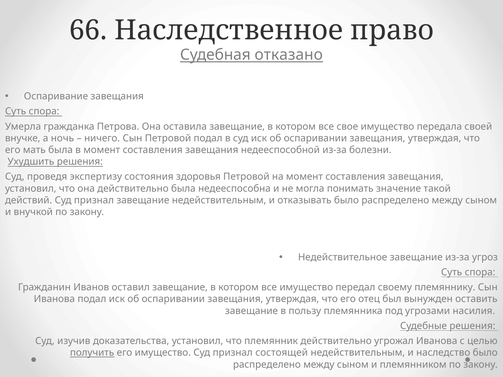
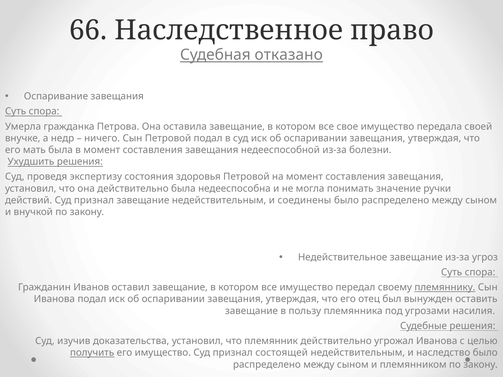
ночь: ночь -> недр
такой: такой -> ручки
отказывать: отказывать -> соединены
племяннику underline: none -> present
